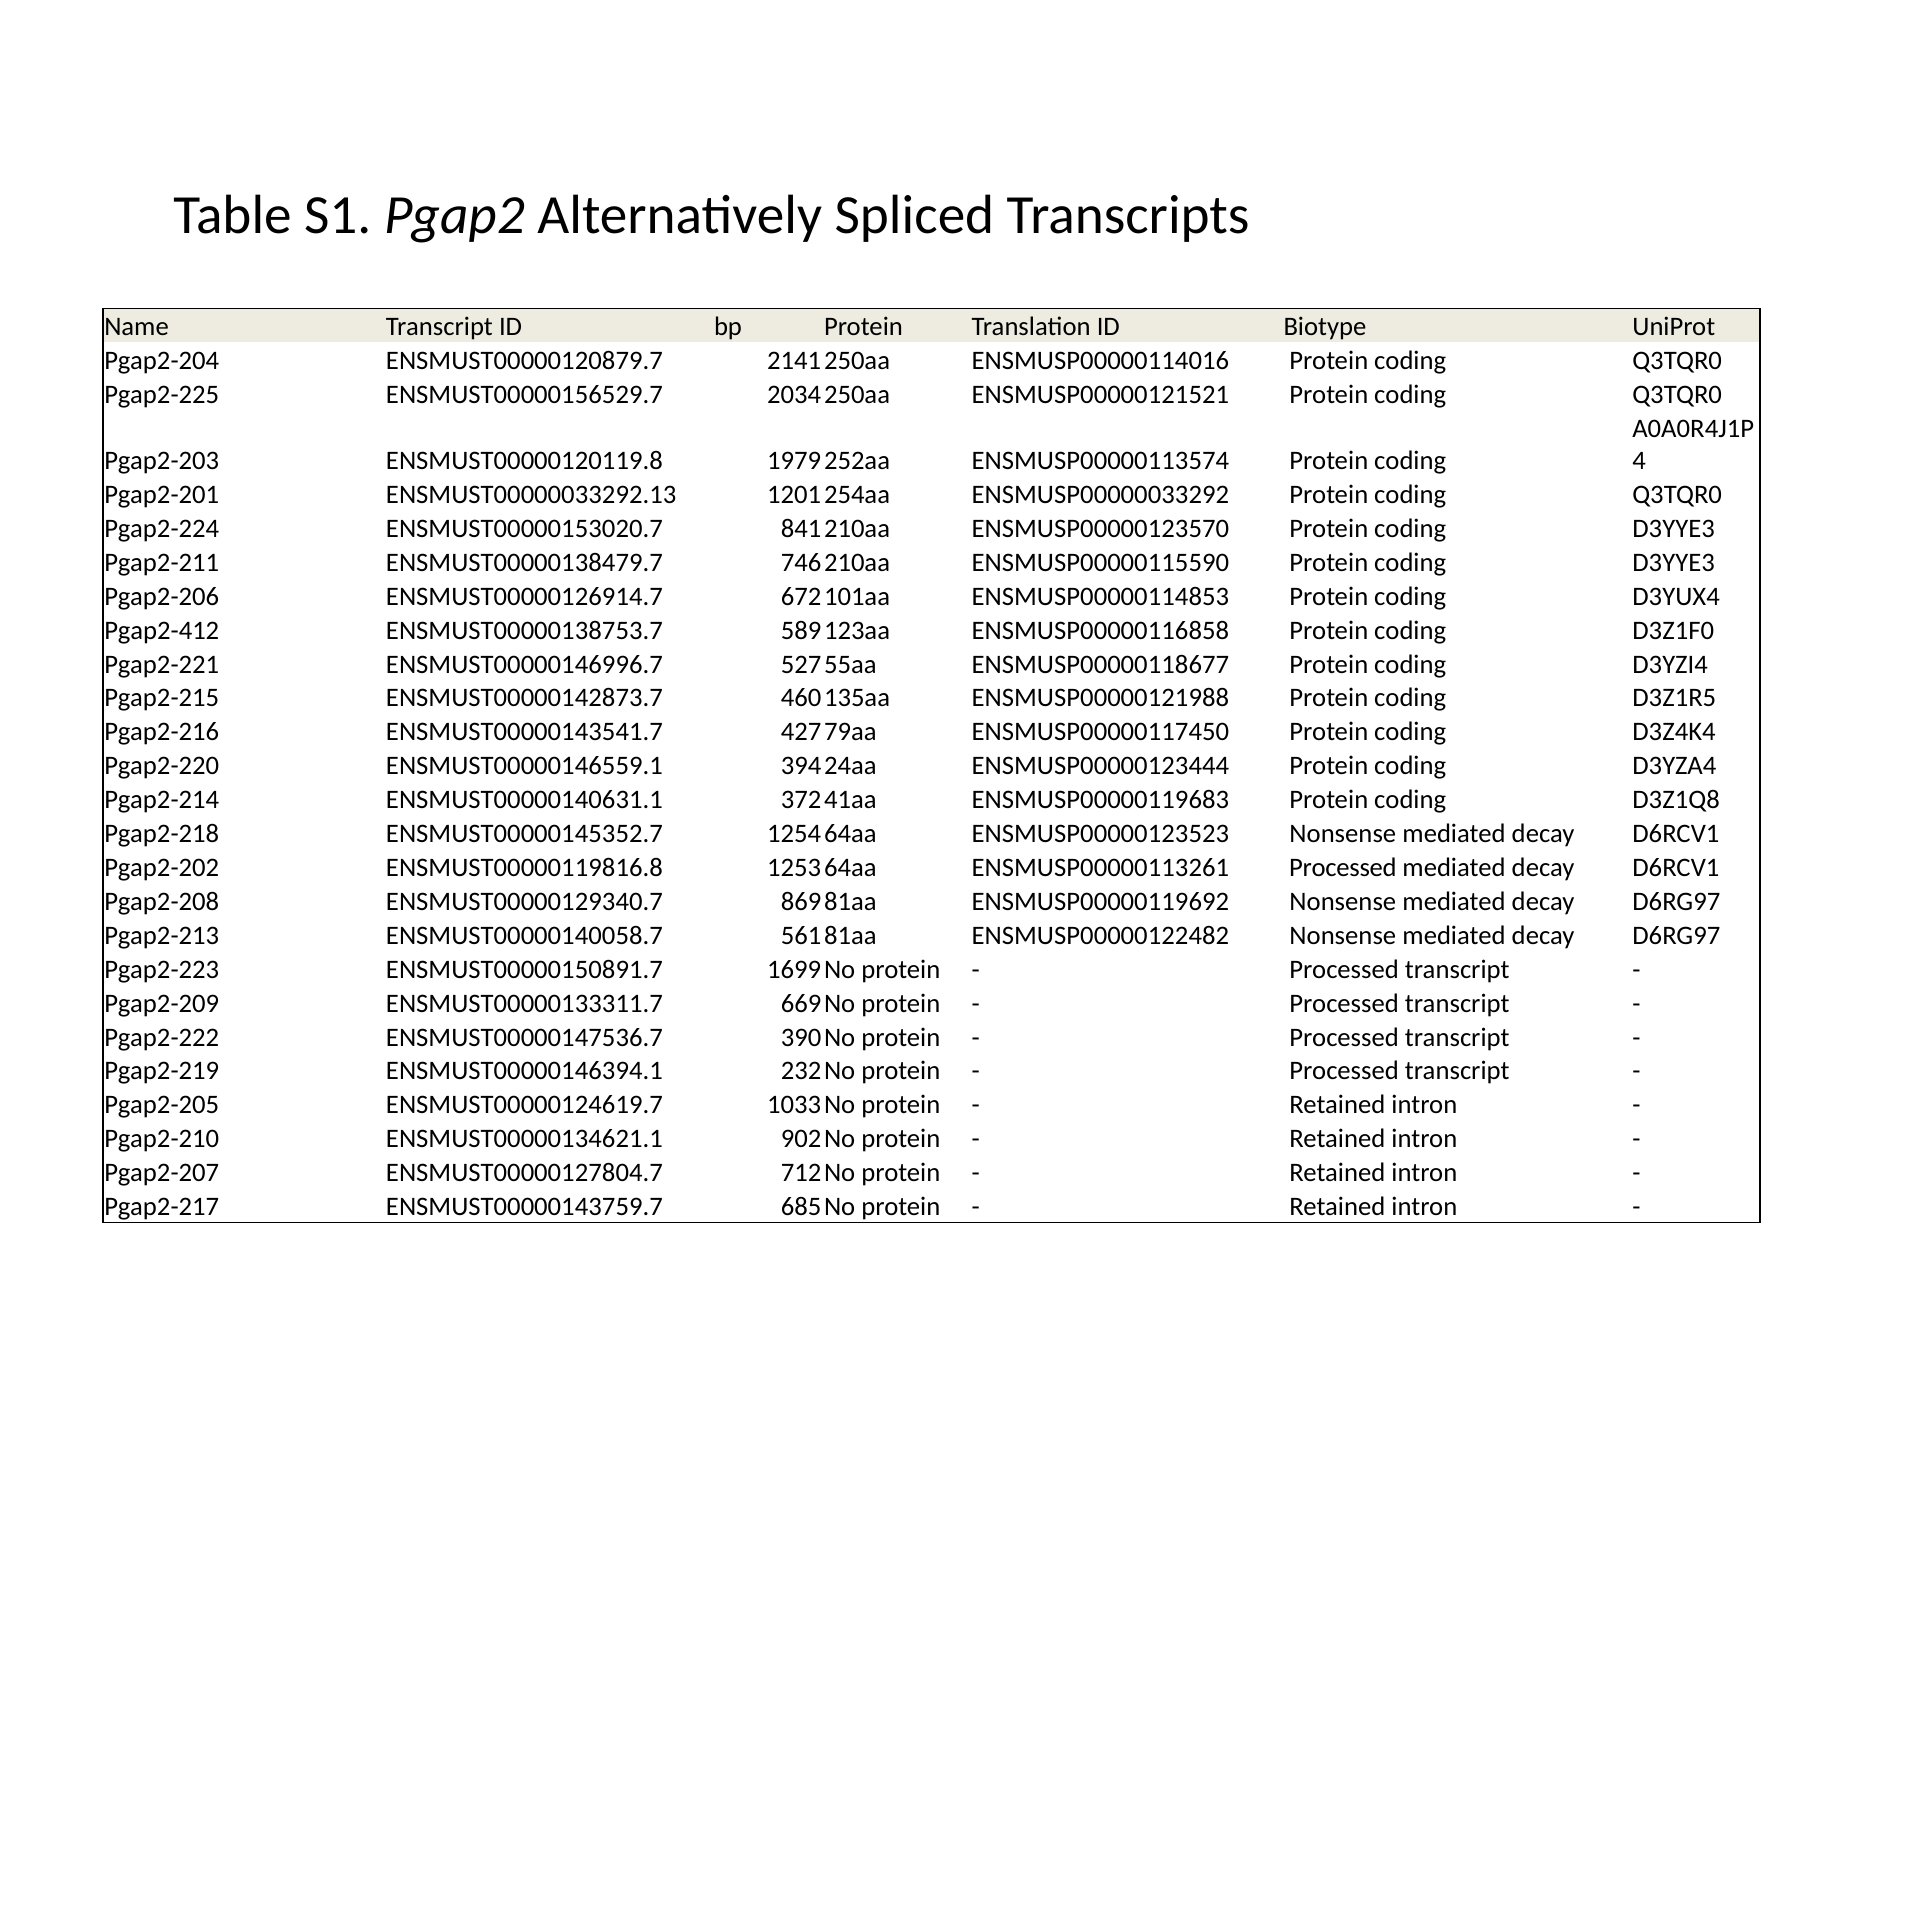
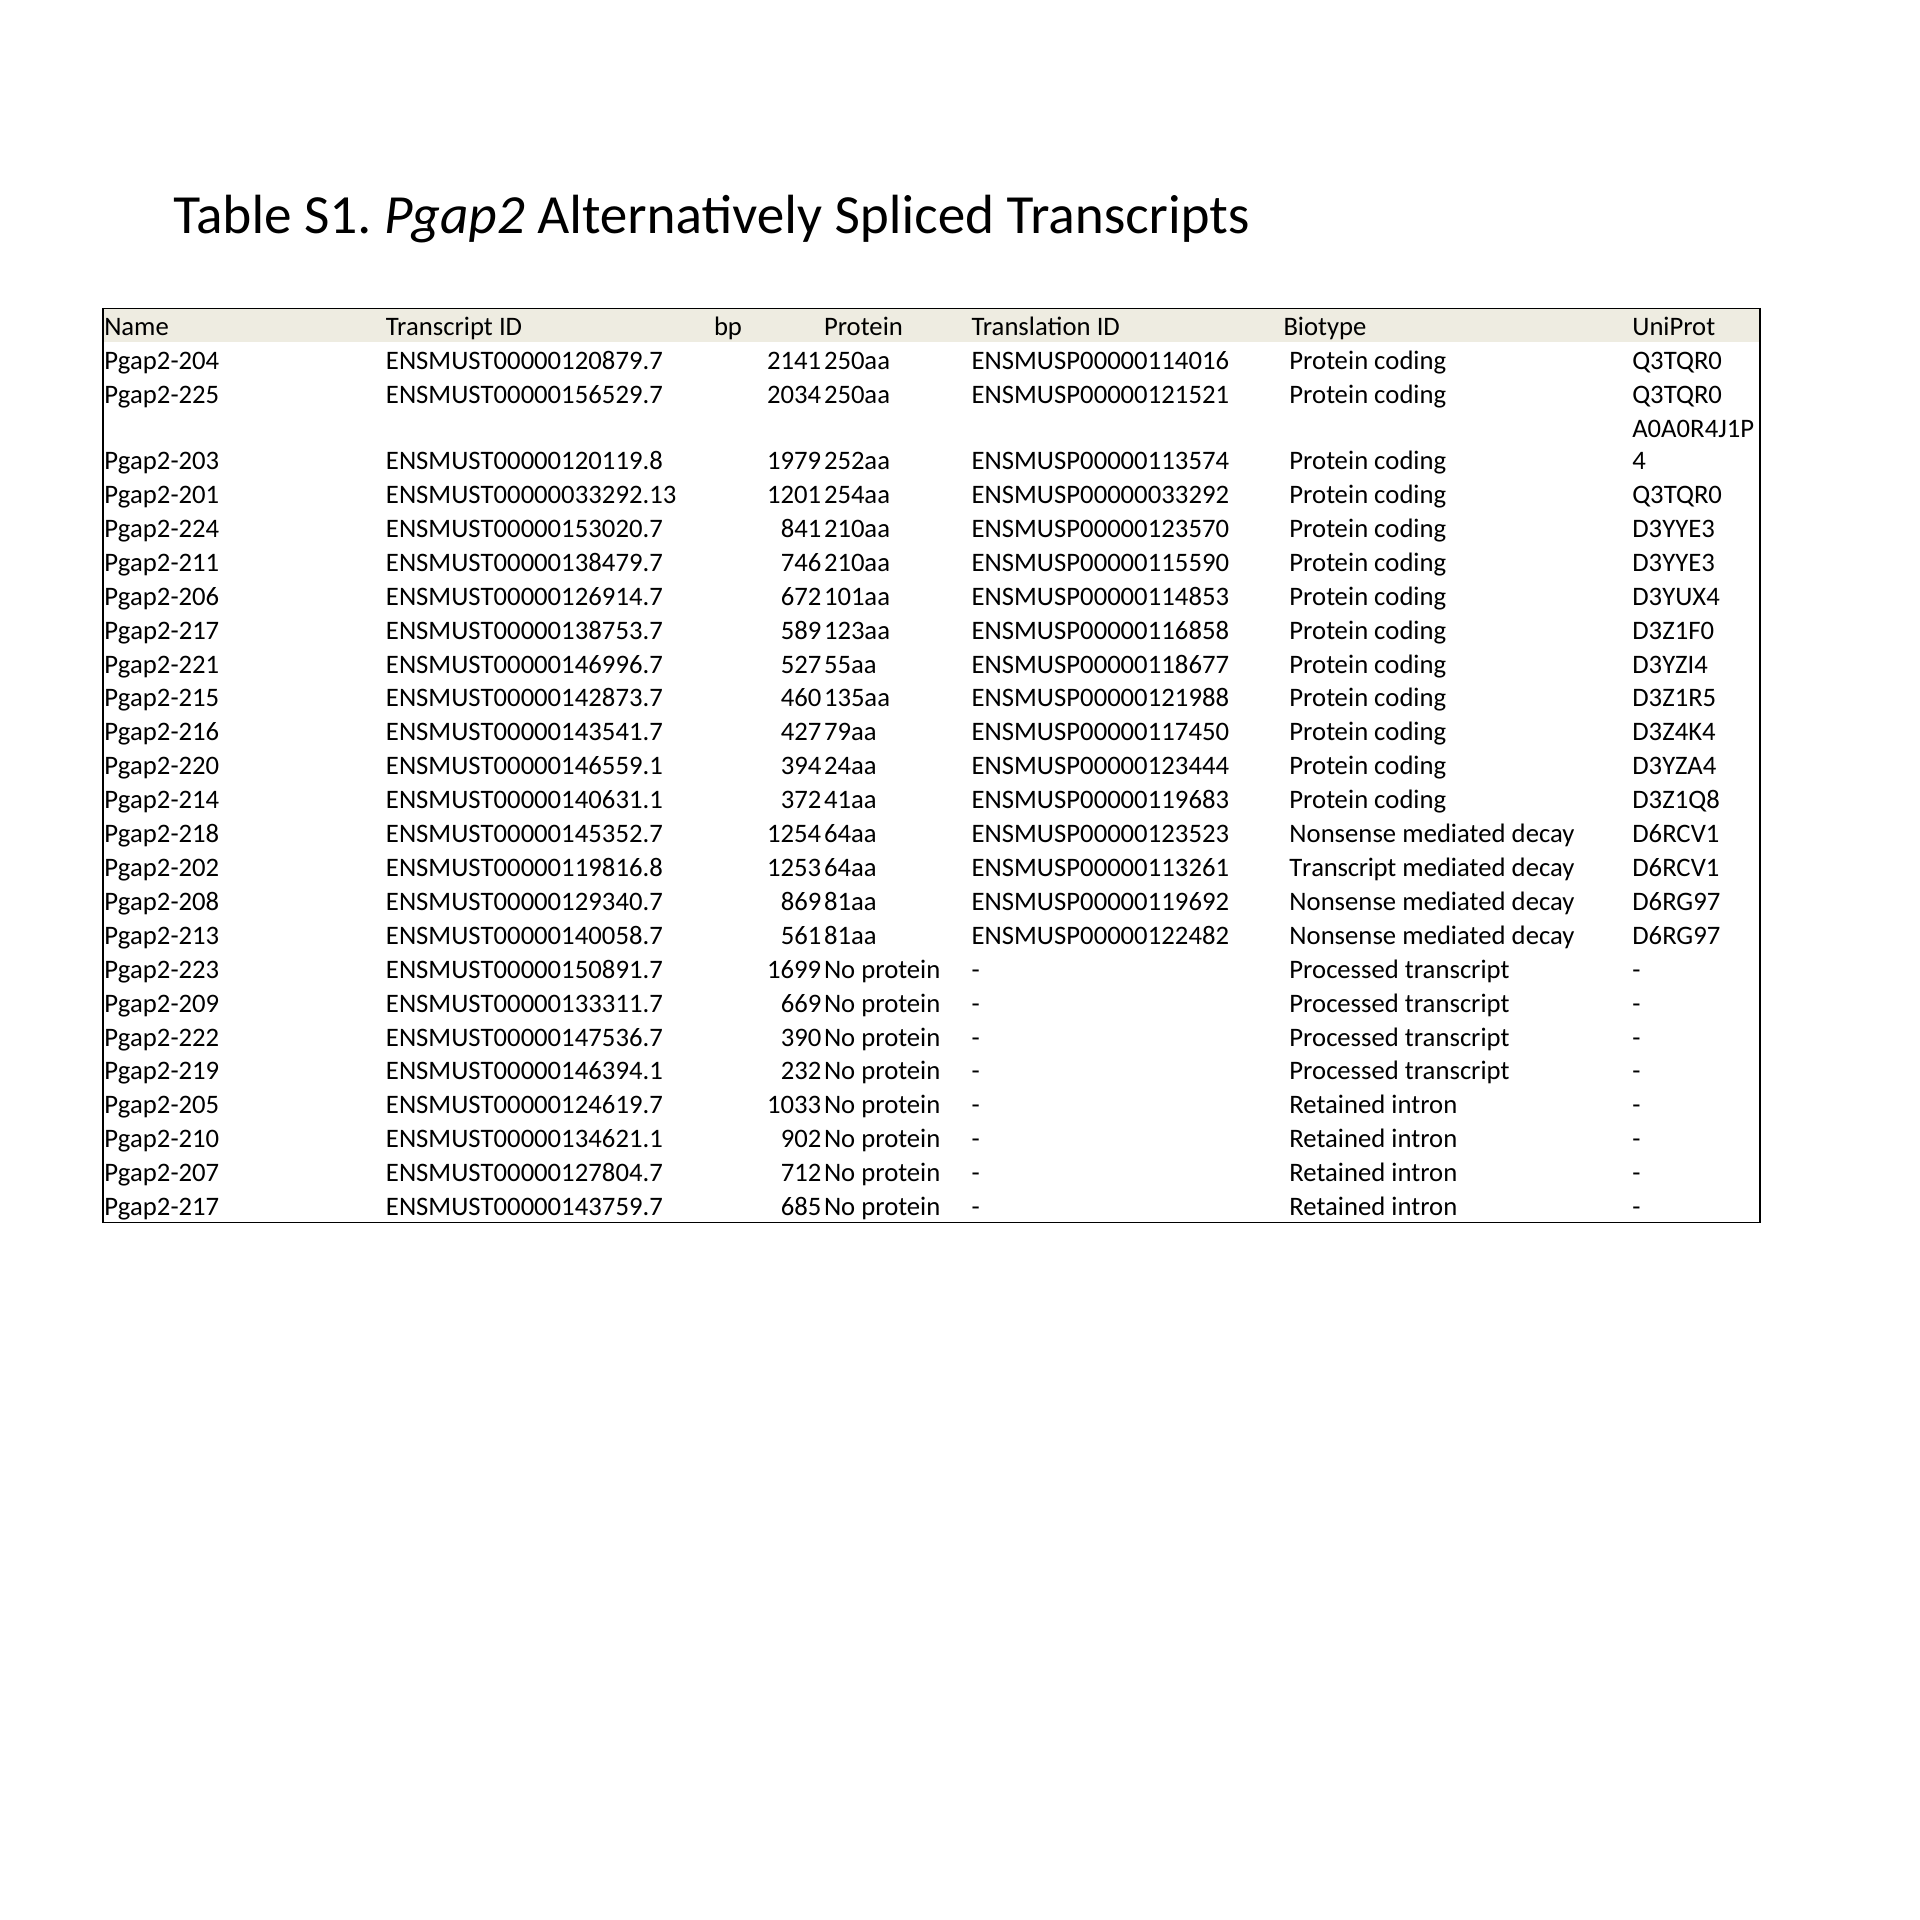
Pgap2-412 at (162, 630): Pgap2-412 -> Pgap2-217
ENSMUSP00000113261 Processed: Processed -> Transcript
